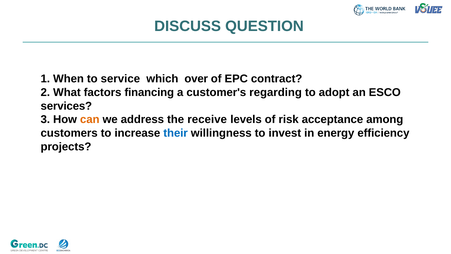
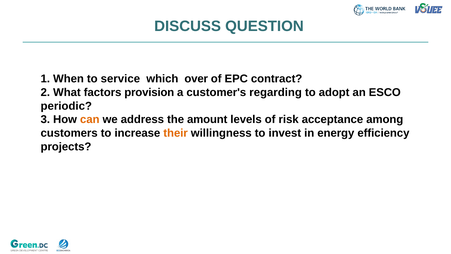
financing: financing -> provision
services: services -> periodic
receive: receive -> amount
their colour: blue -> orange
